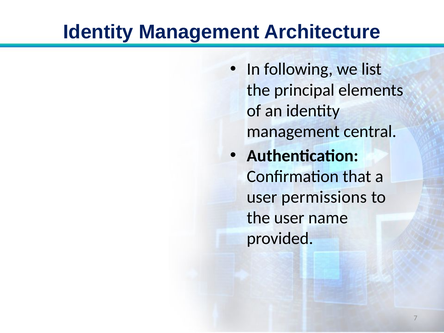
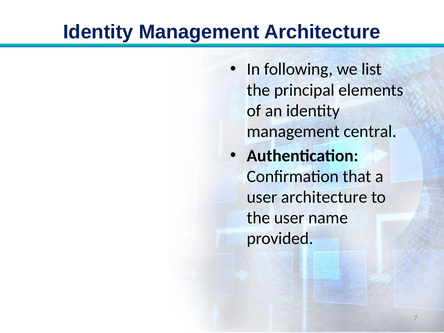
user permissions: permissions -> architecture
